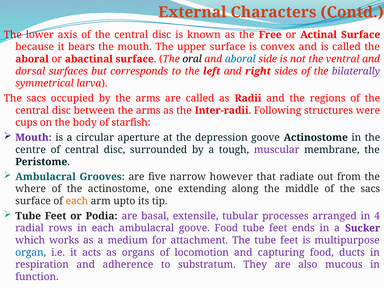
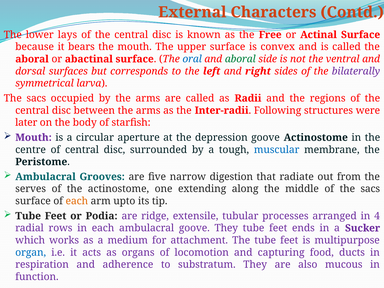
axis: axis -> lays
oral colour: black -> blue
aboral at (240, 59) colour: blue -> green
cups: cups -> later
muscular colour: purple -> blue
however: however -> digestion
where: where -> serves
basal: basal -> ridge
goove Food: Food -> They
